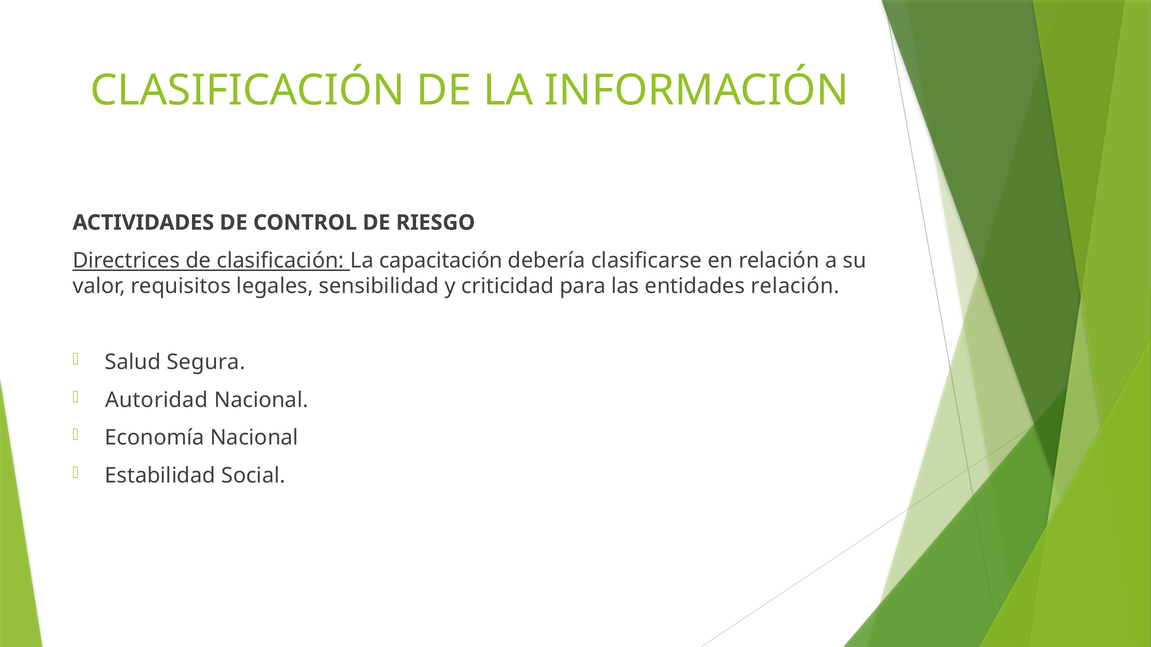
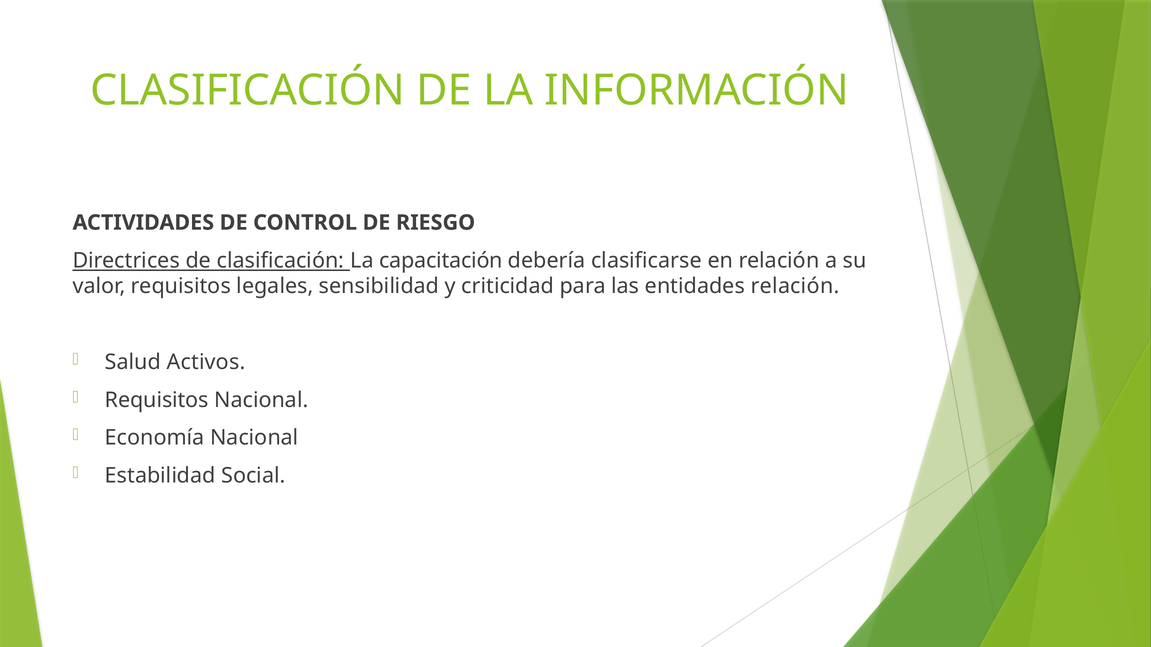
Segura: Segura -> Activos
Autoridad at (157, 400): Autoridad -> Requisitos
